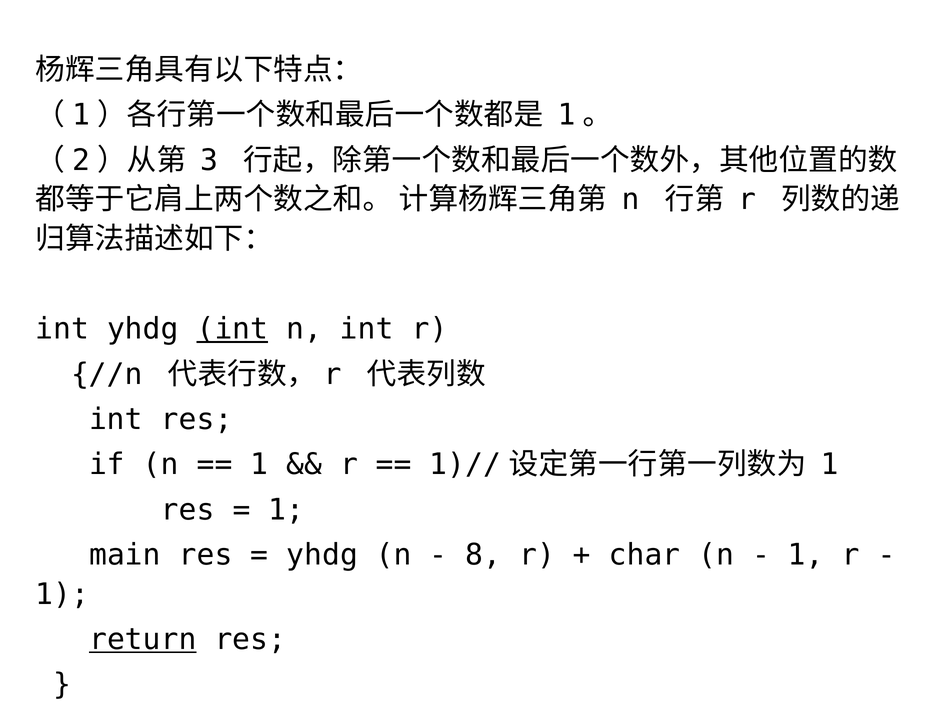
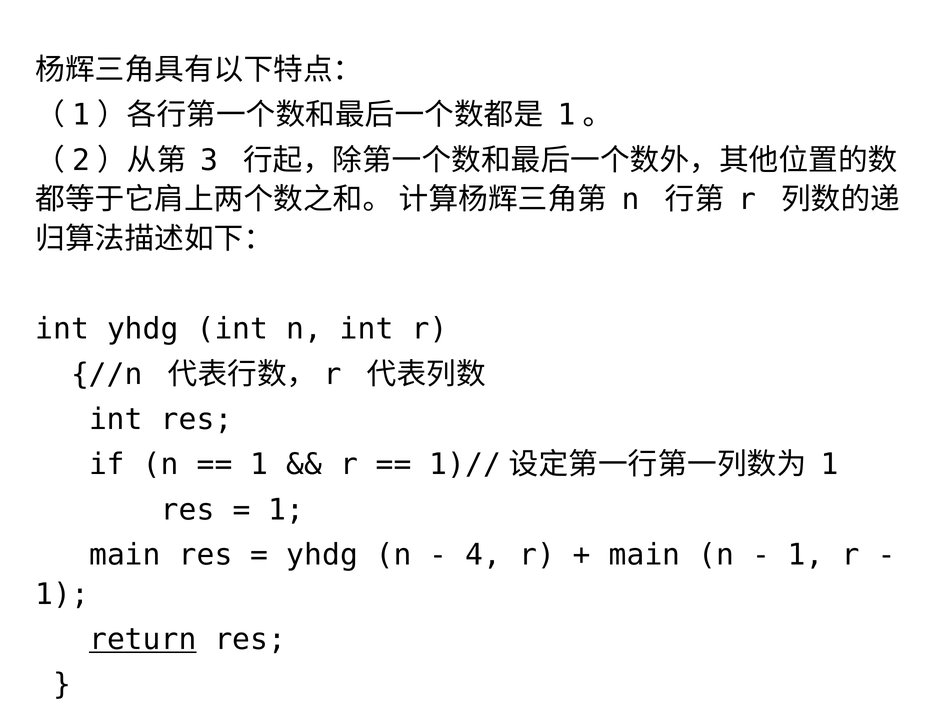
int at (232, 329) underline: present -> none
8: 8 -> 4
char at (645, 555): char -> main
